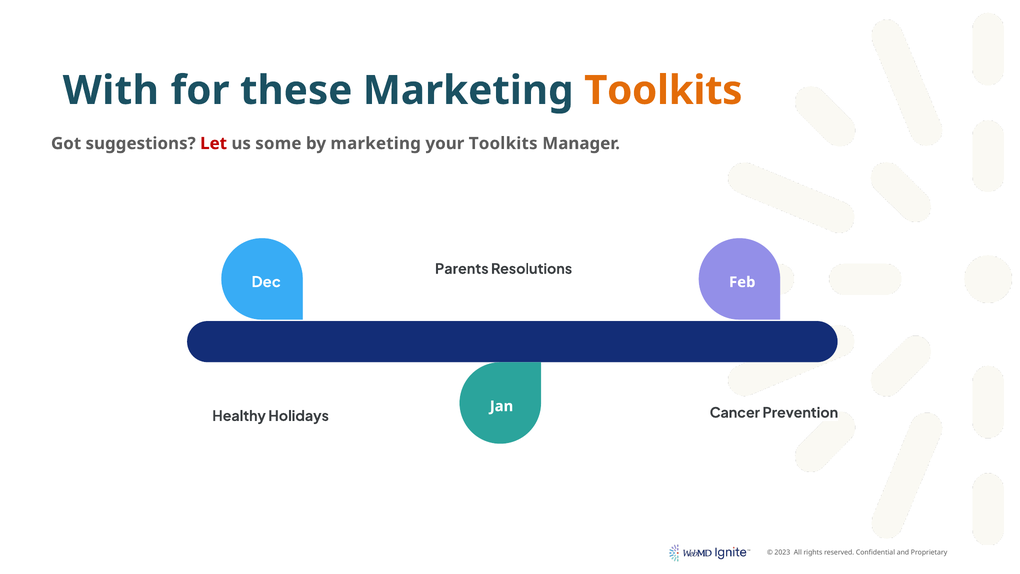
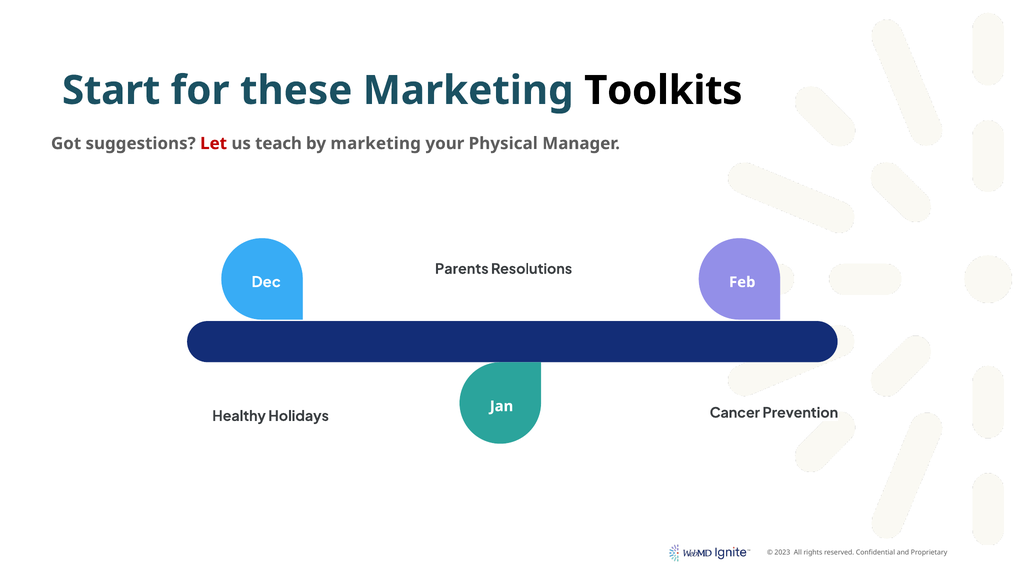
With: With -> Start
Toolkits at (663, 91) colour: orange -> black
some: some -> teach
your Toolkits: Toolkits -> Physical
